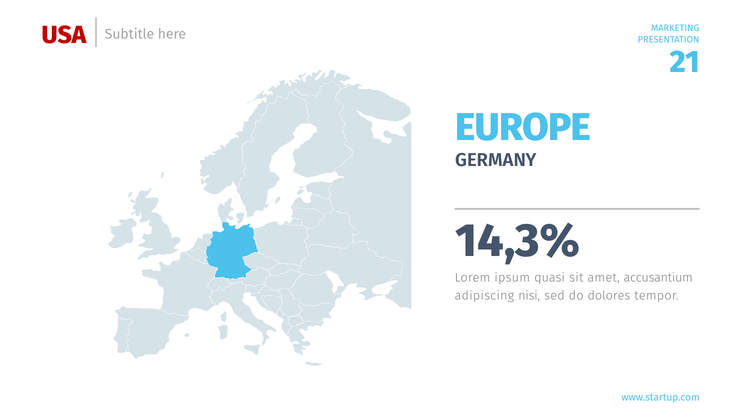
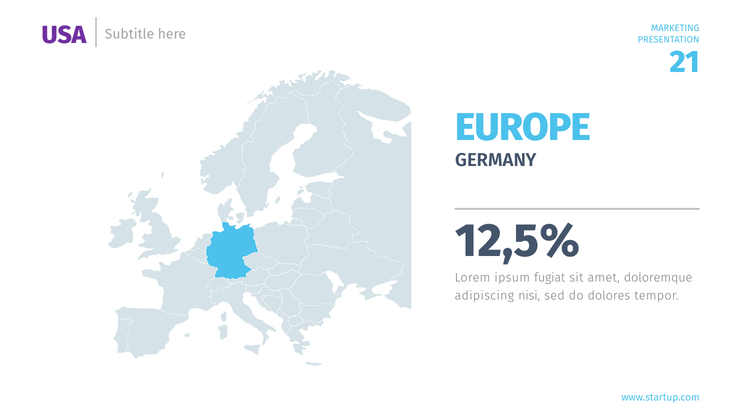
USA colour: red -> purple
14,3%: 14,3% -> 12,5%
quasi: quasi -> fugiat
accusantium: accusantium -> doloremque
